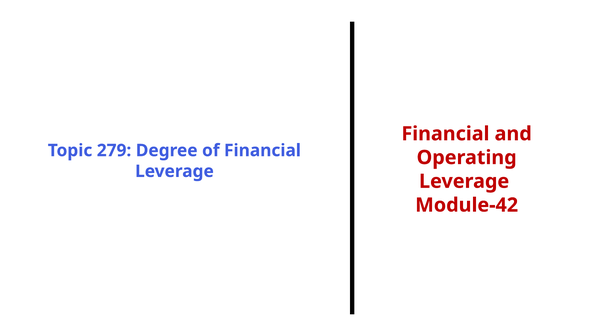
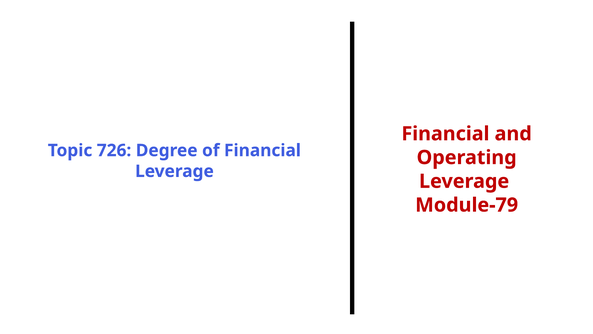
279: 279 -> 726
Module-42: Module-42 -> Module-79
